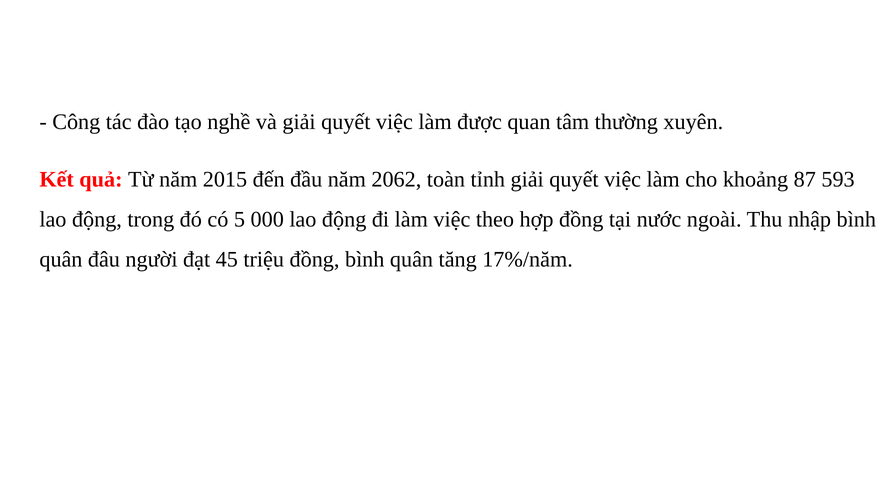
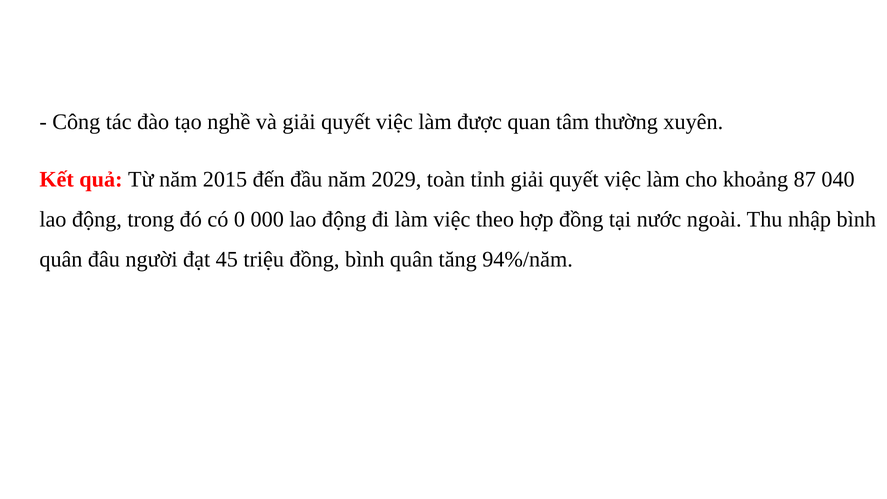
2062: 2062 -> 2029
593: 593 -> 040
5: 5 -> 0
17%/năm: 17%/năm -> 94%/năm
